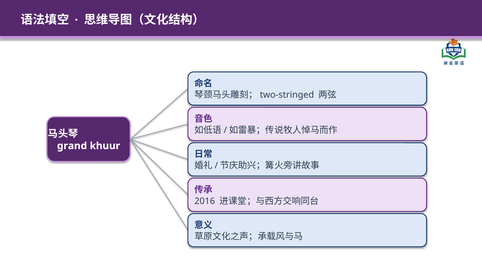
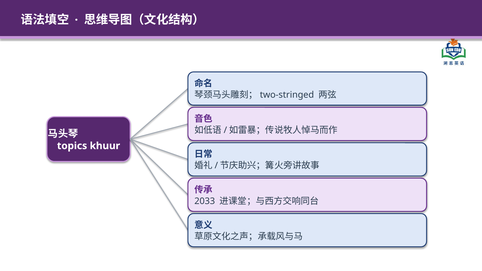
grand: grand -> topics
2016: 2016 -> 2033
